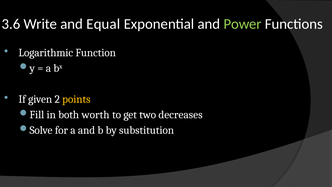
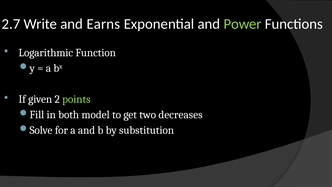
3.6: 3.6 -> 2.7
Equal: Equal -> Earns
points colour: yellow -> light green
worth: worth -> model
